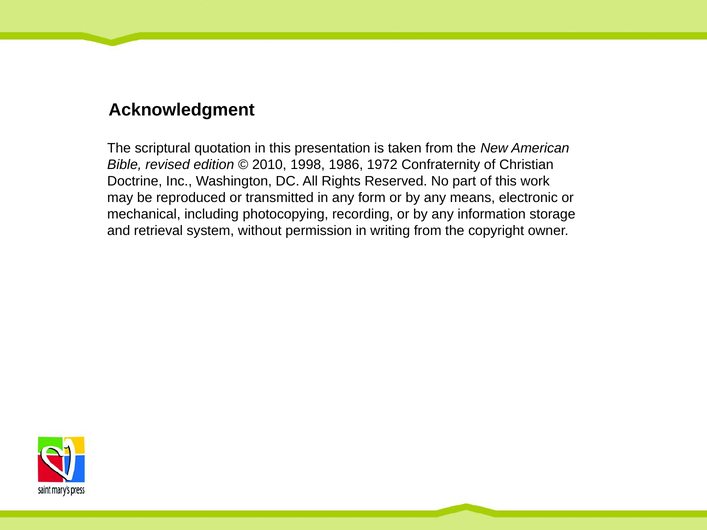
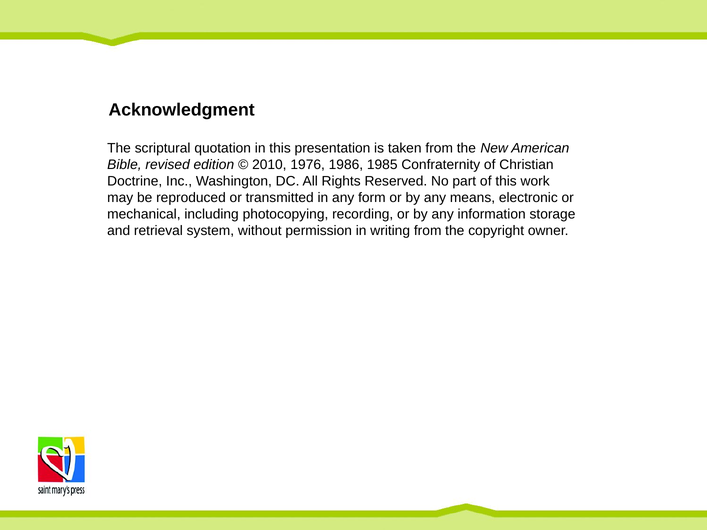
1998: 1998 -> 1976
1972: 1972 -> 1985
